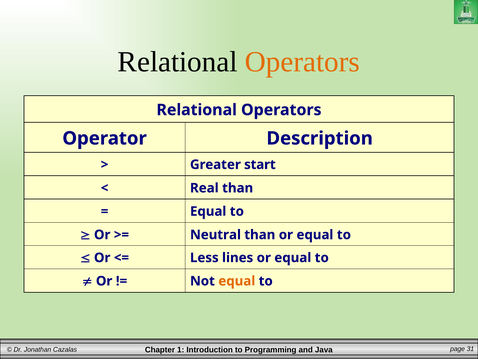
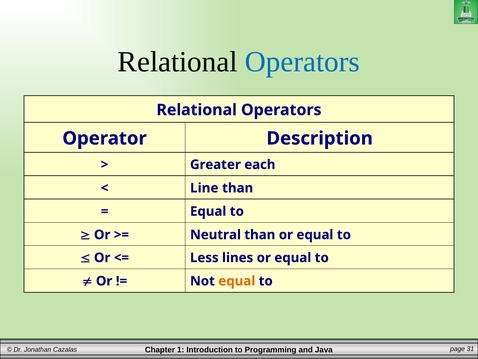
Operators at (302, 62) colour: orange -> blue
start: start -> each
Real: Real -> Line
